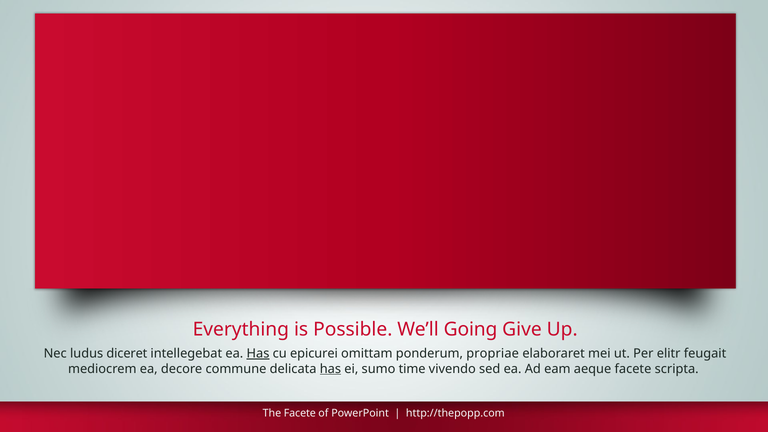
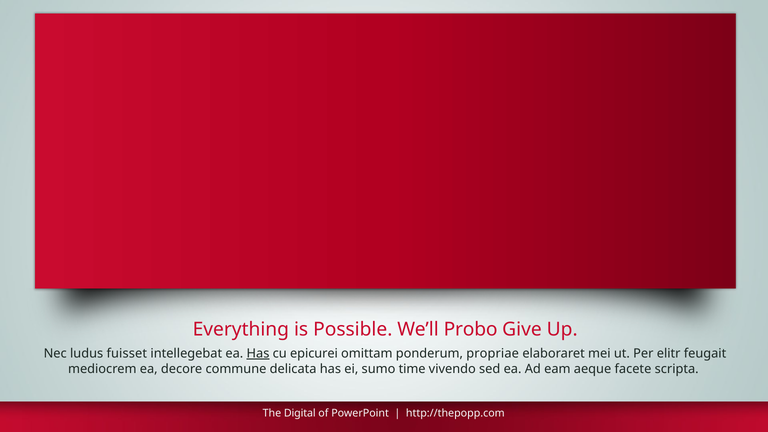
Going: Going -> Probo
diceret: diceret -> fuisset
has at (330, 369) underline: present -> none
The Facete: Facete -> Digital
